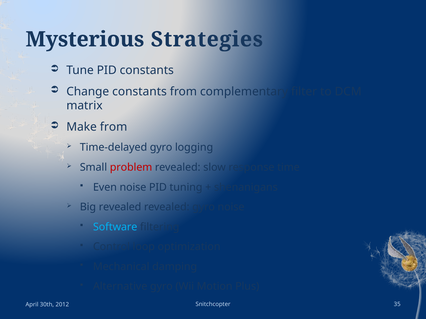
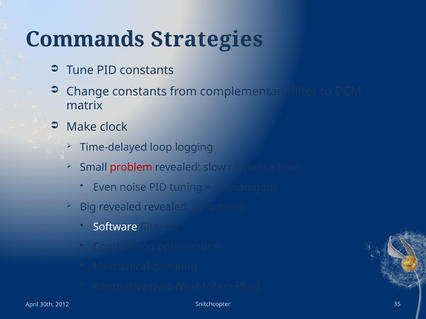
Mysterious: Mysterious -> Commands
Make from: from -> clock
Time-delayed gyro: gyro -> loop
Software colour: light blue -> white
